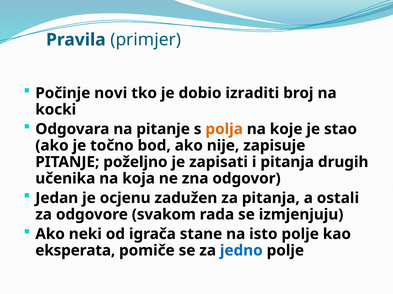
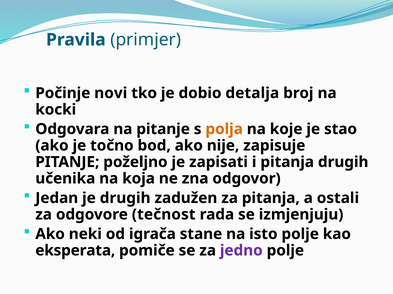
izraditi: izraditi -> detalja
je ocjenu: ocjenu -> drugih
svakom: svakom -> tečnost
jedno colour: blue -> purple
